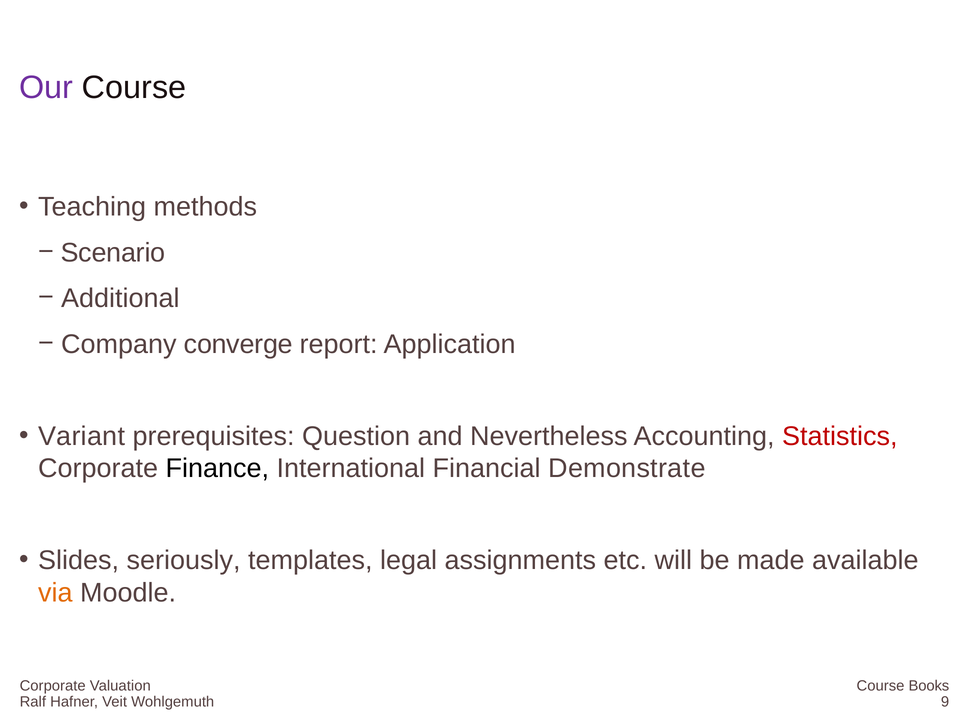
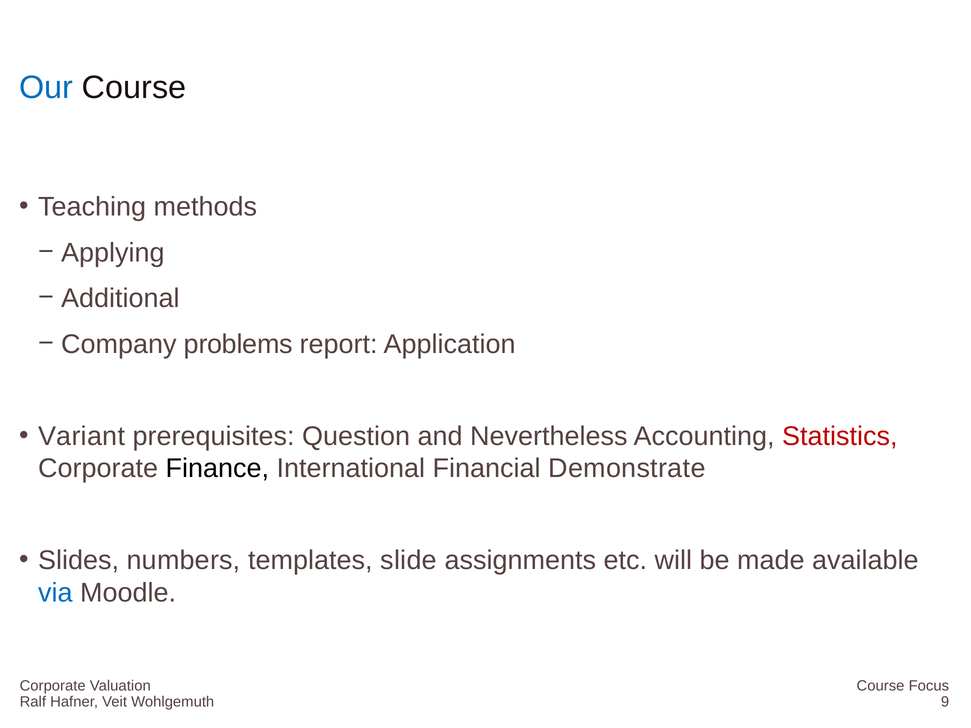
Our colour: purple -> blue
Scenario: Scenario -> Applying
converge: converge -> problems
seriously: seriously -> numbers
legal: legal -> slide
via colour: orange -> blue
Books: Books -> Focus
